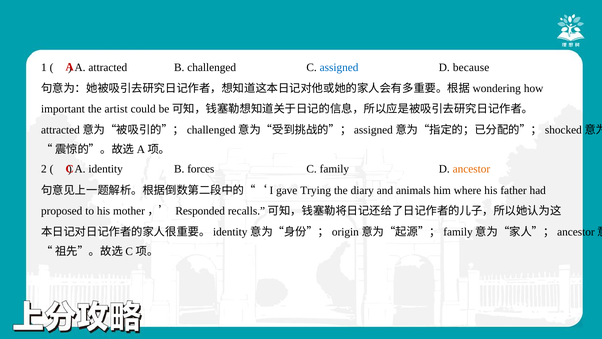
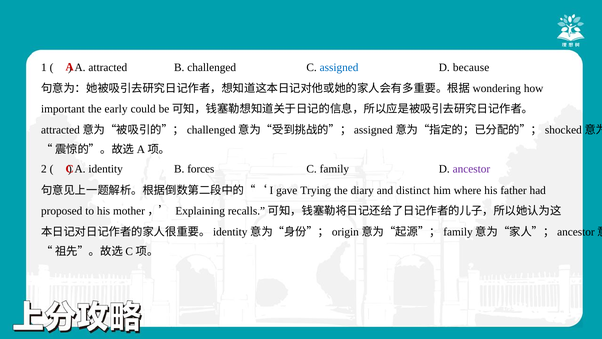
artist: artist -> early
ancestor colour: orange -> purple
animals: animals -> distinct
Responded: Responded -> Explaining
